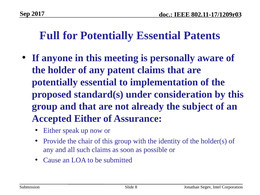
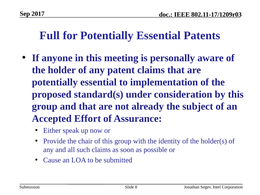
Accepted Either: Either -> Effort
